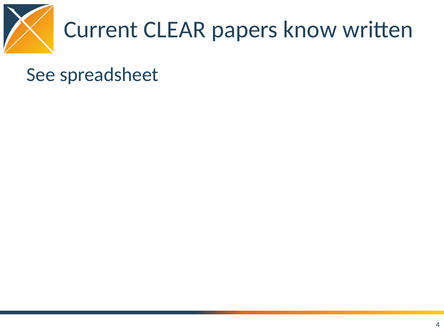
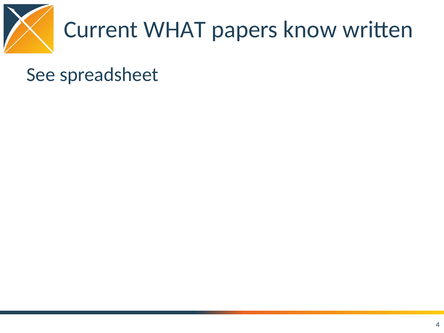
CLEAR: CLEAR -> WHAT
